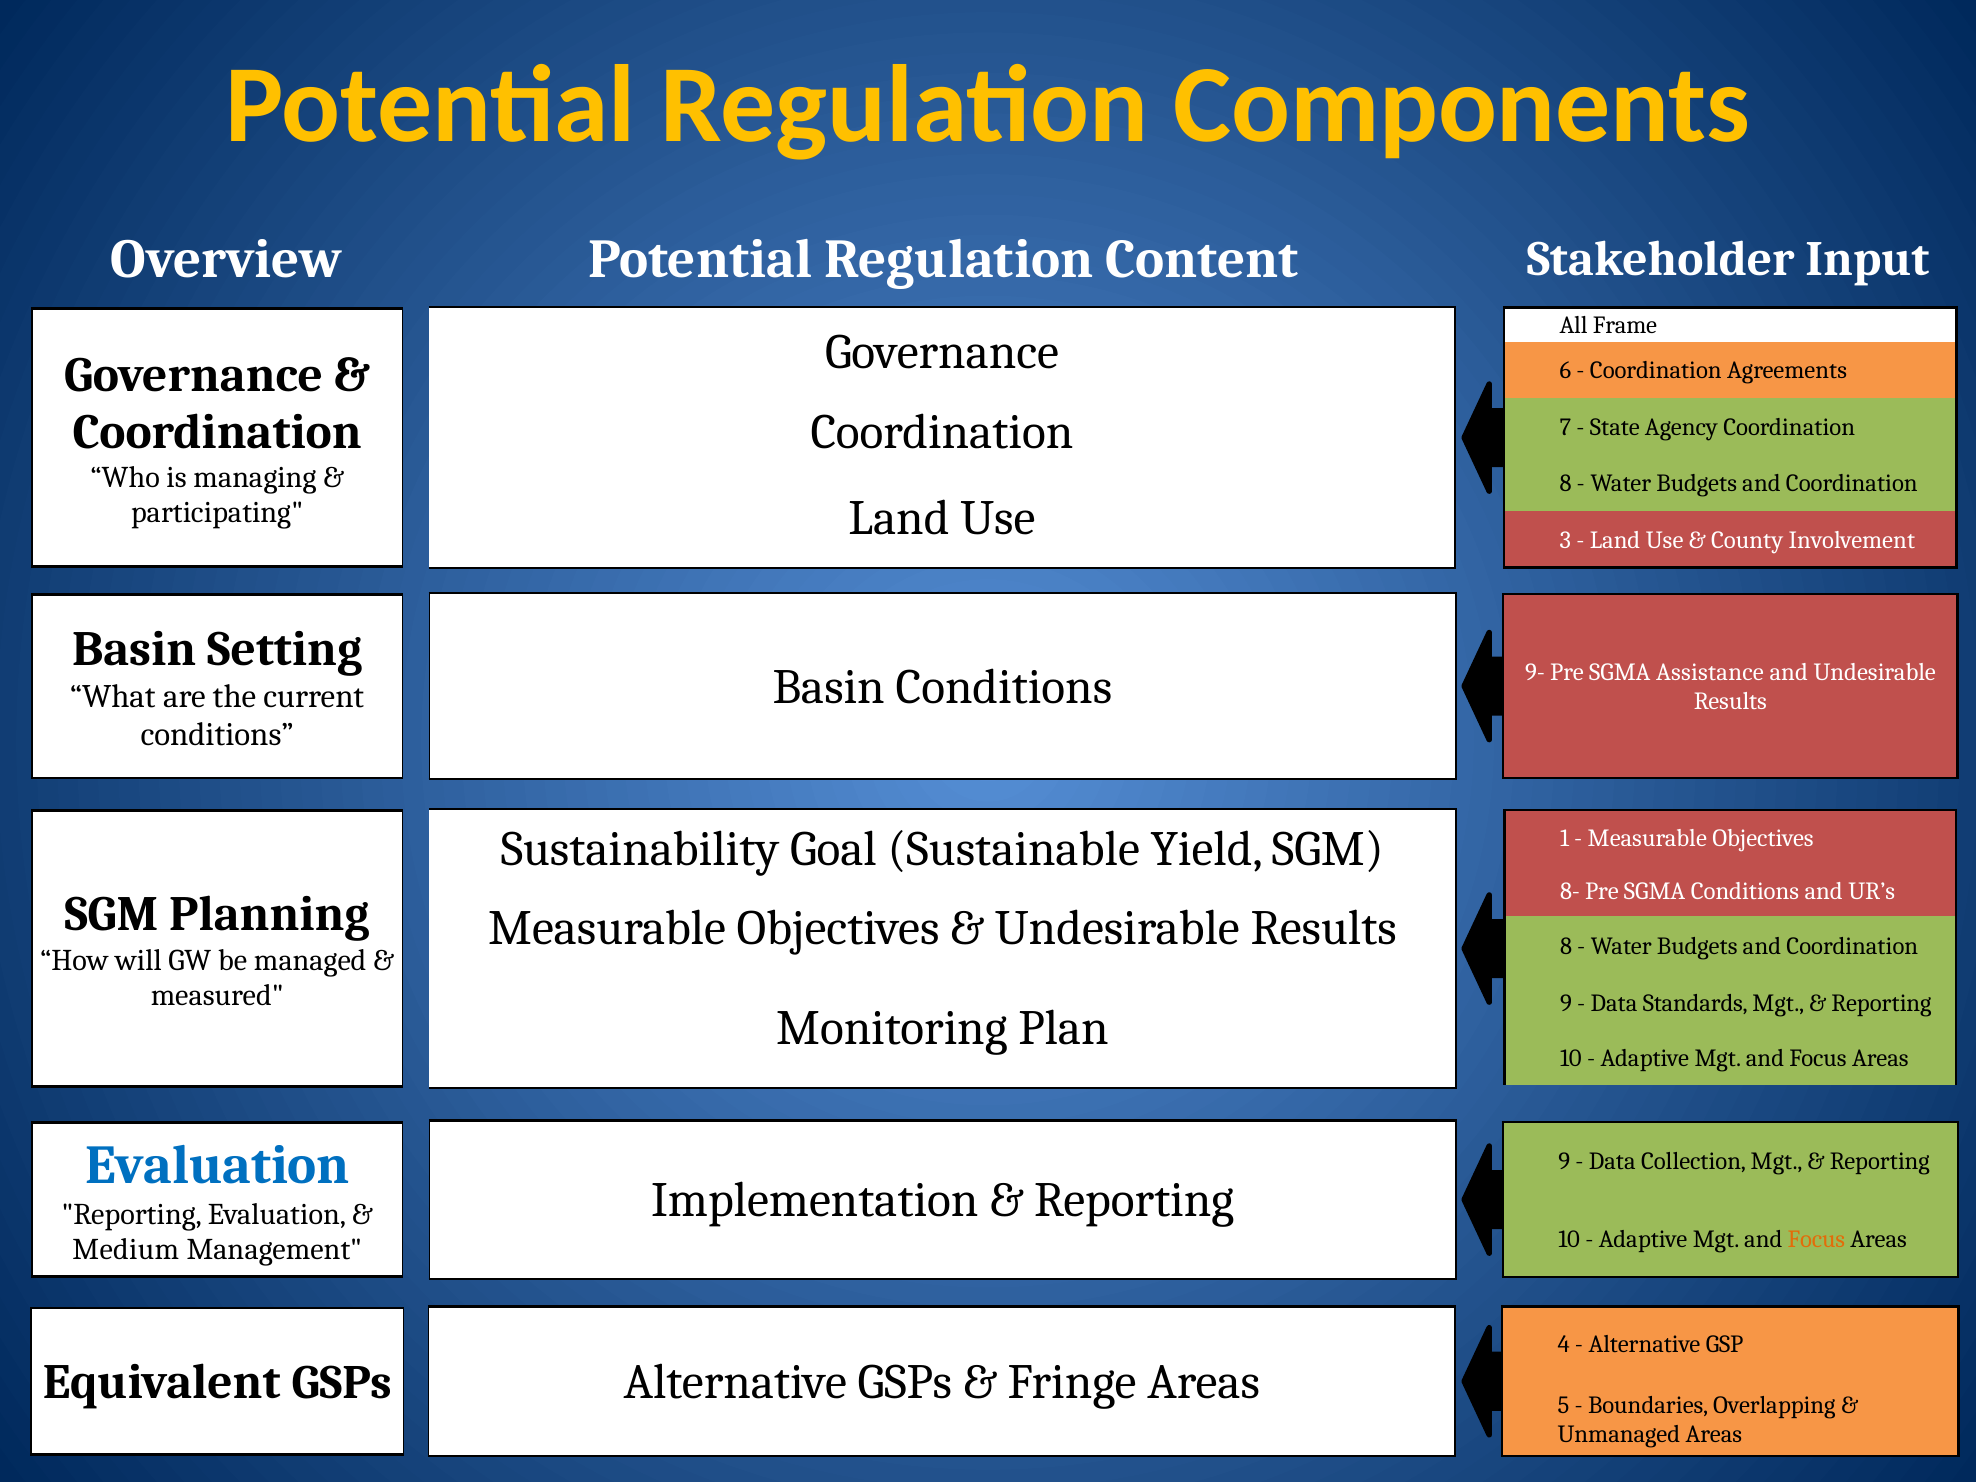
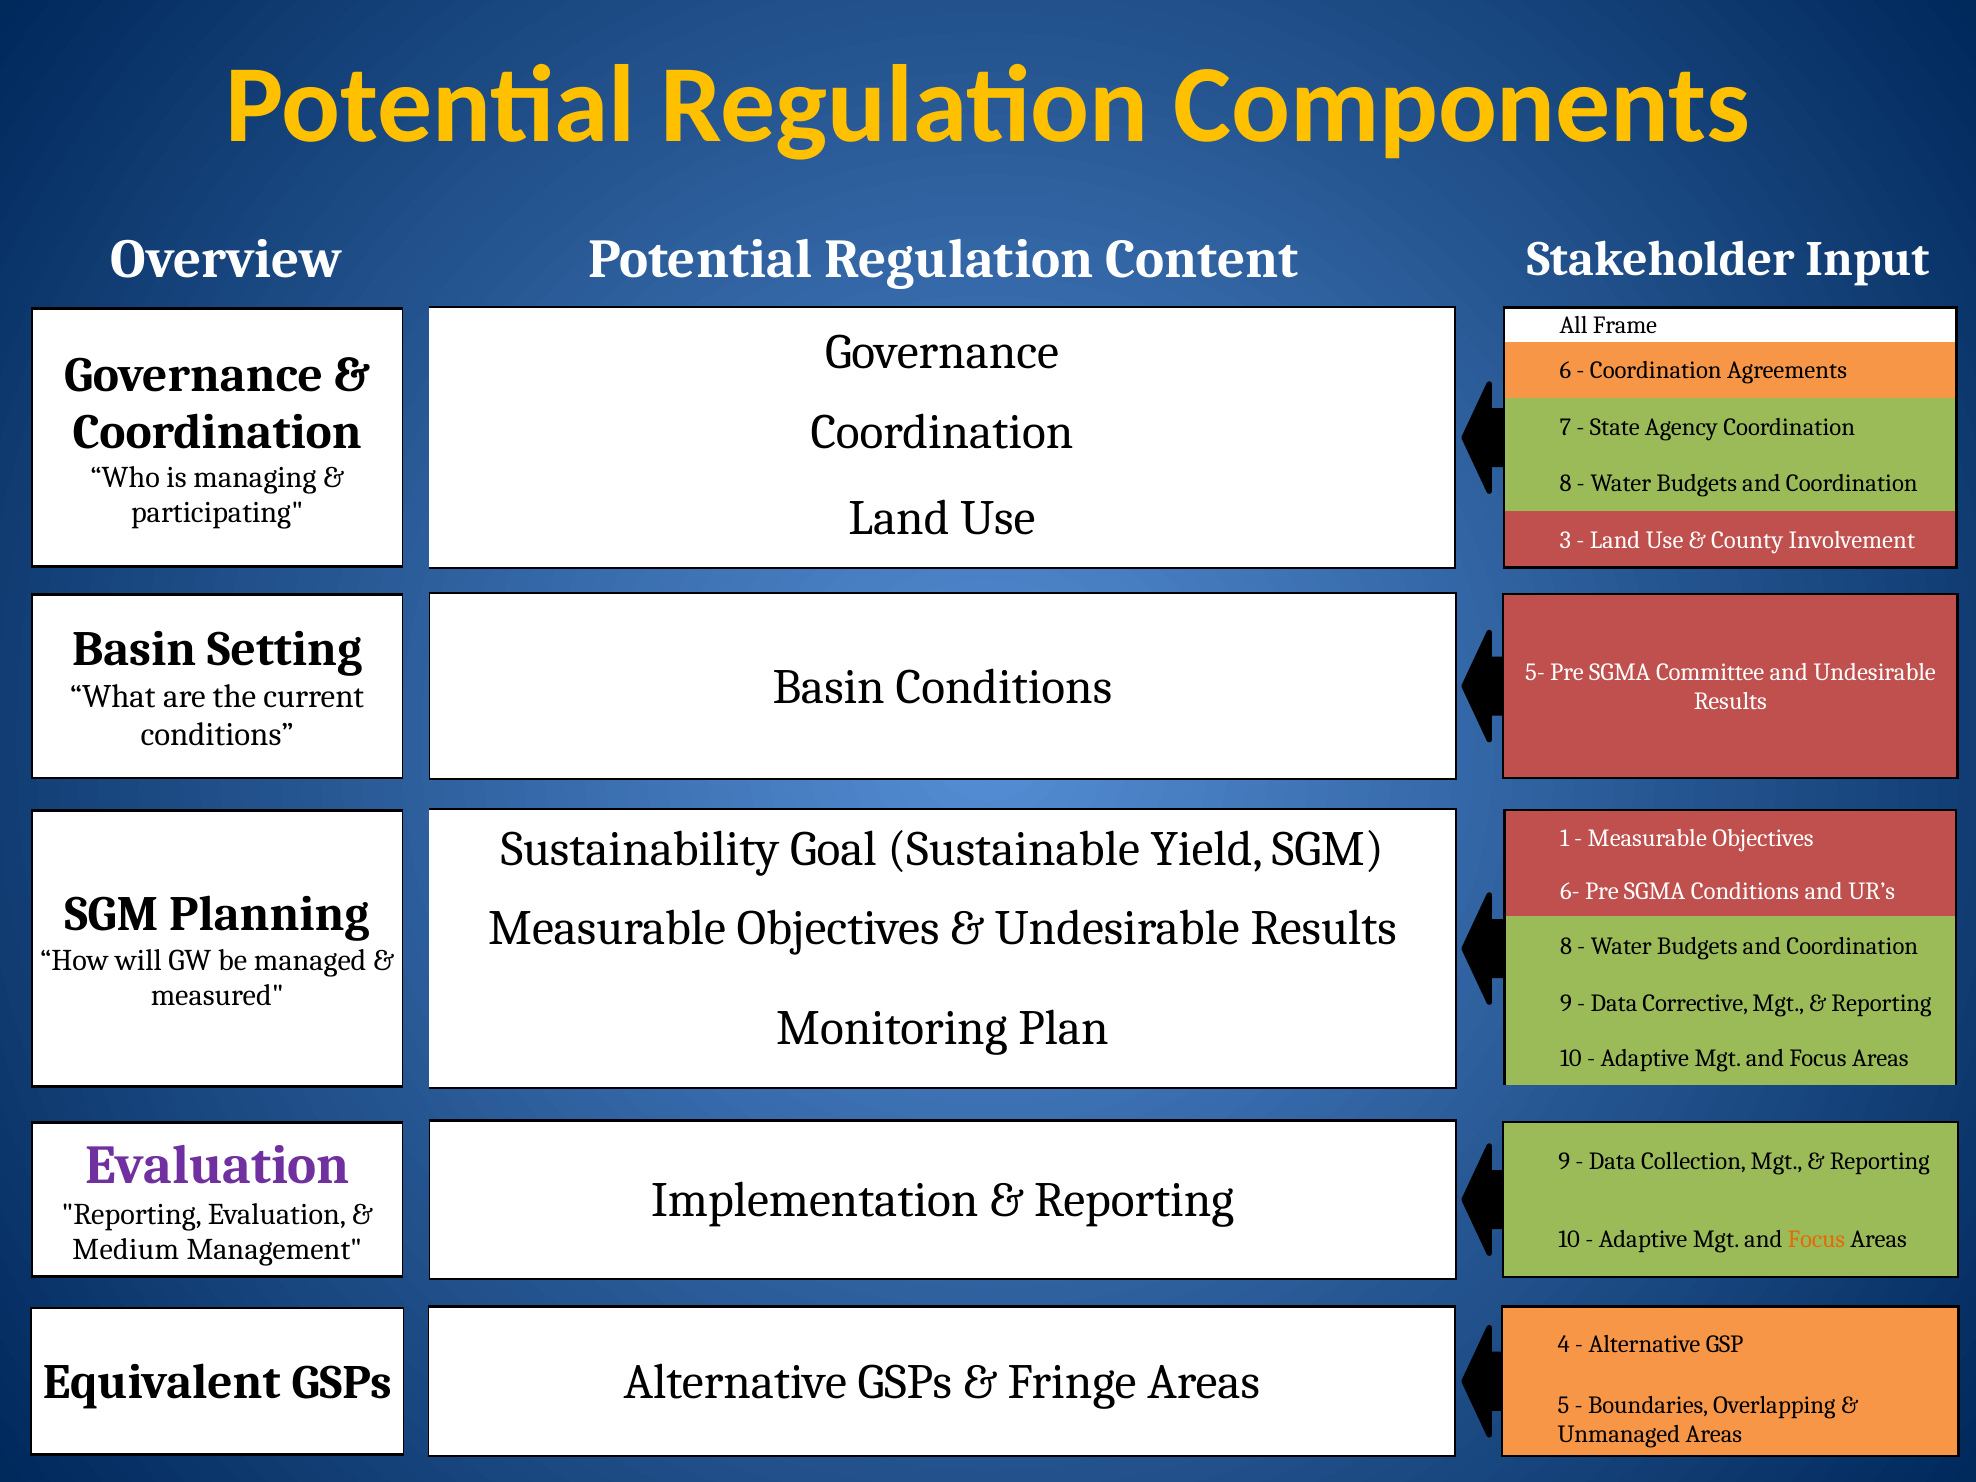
9-: 9- -> 5-
Assistance: Assistance -> Committee
8-: 8- -> 6-
Standards: Standards -> Corrective
Evaluation at (217, 1165) colour: blue -> purple
